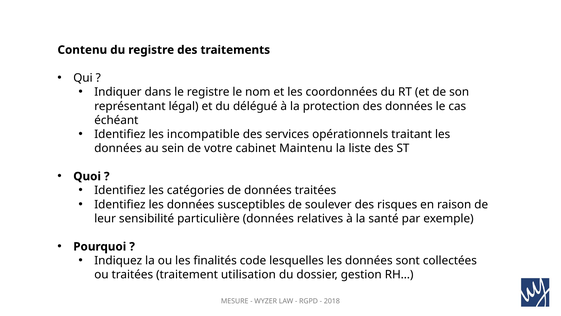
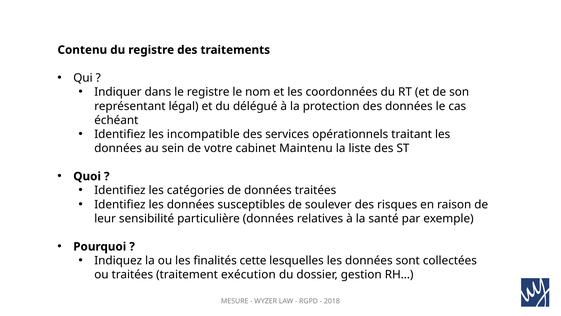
code: code -> cette
utilisation: utilisation -> exécution
